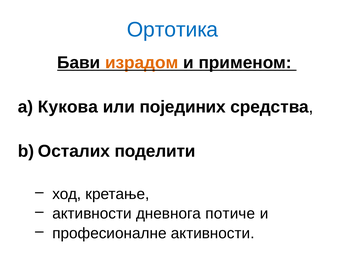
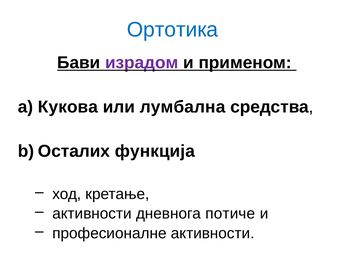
израдом colour: orange -> purple
појединих: појединих -> лумбална
поделити: поделити -> функција
